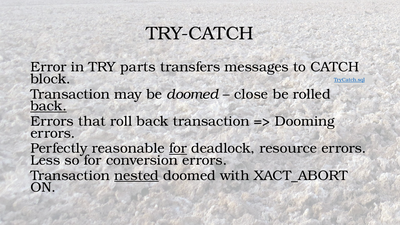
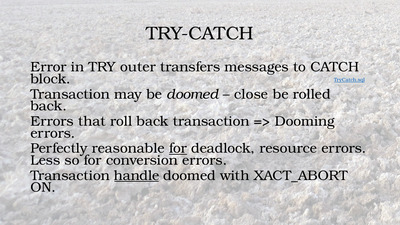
parts: parts -> outer
back at (49, 106) underline: present -> none
nested: nested -> handle
